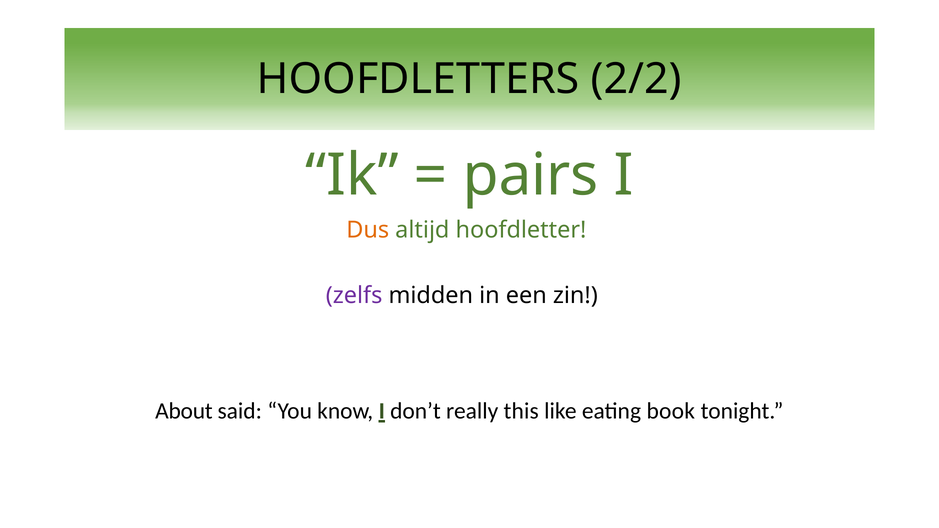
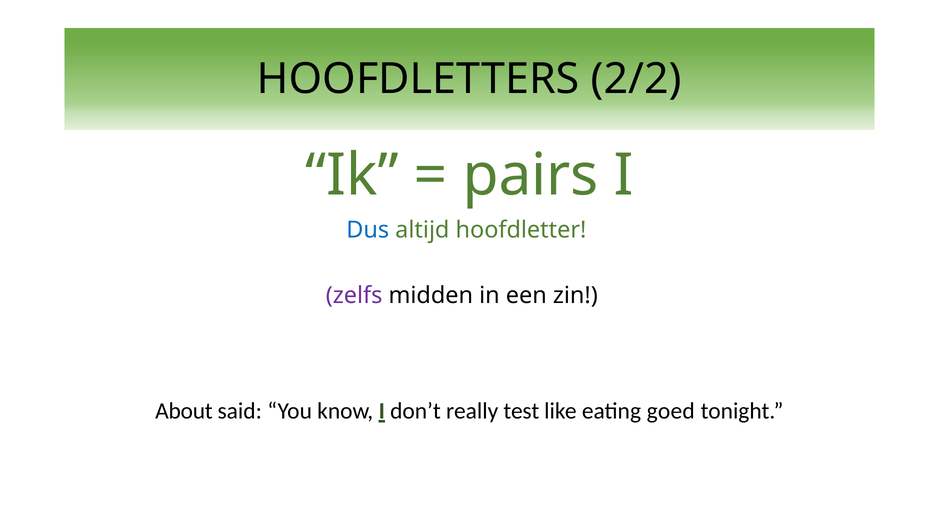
Dus colour: orange -> blue
this: this -> test
book: book -> goed
